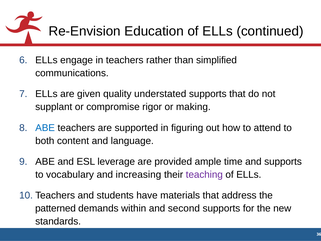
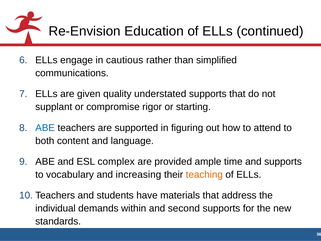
in teachers: teachers -> cautious
making: making -> starting
leverage: leverage -> complex
teaching colour: purple -> orange
patterned: patterned -> individual
